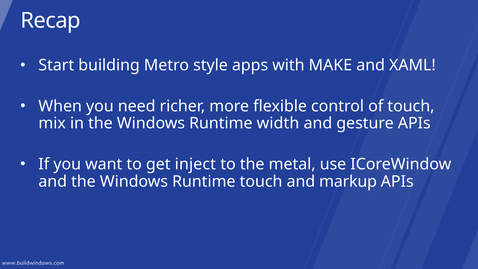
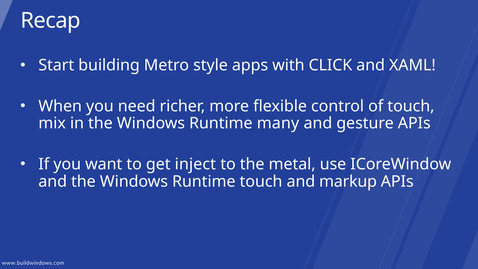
MAKE: MAKE -> CLICK
width: width -> many
